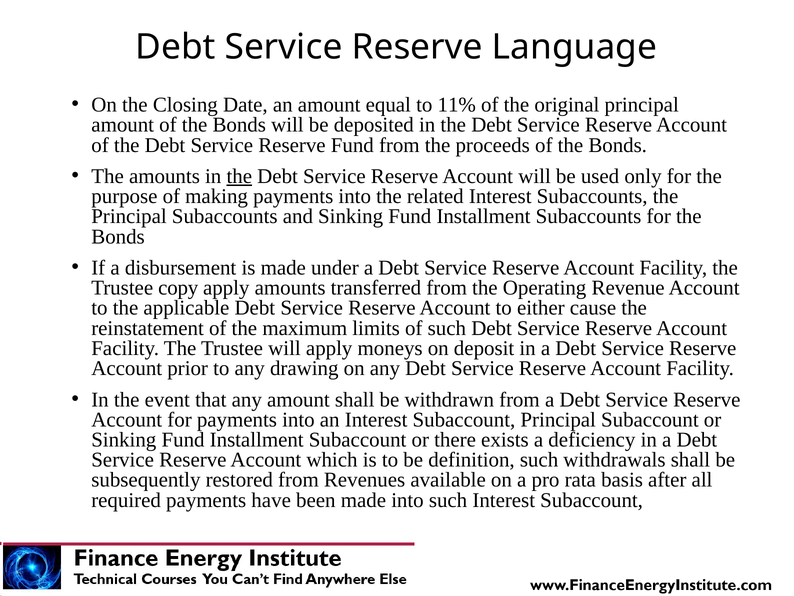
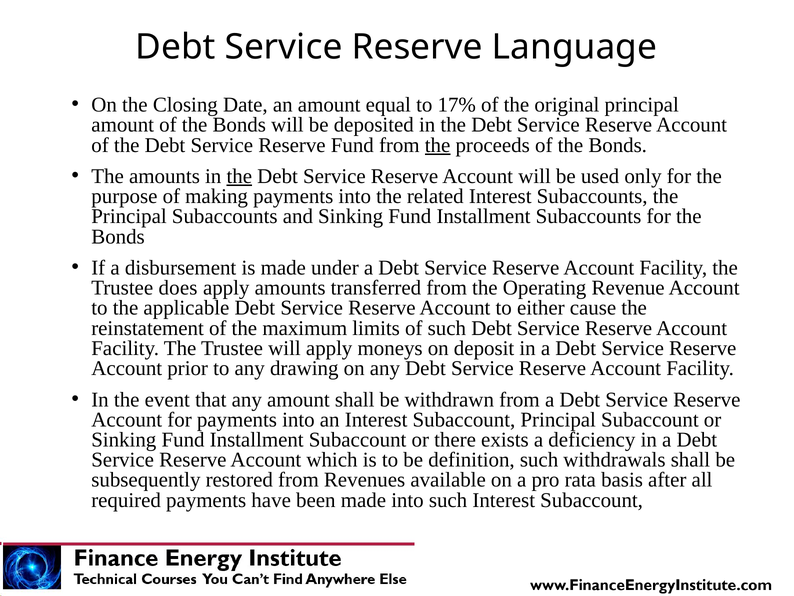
11%: 11% -> 17%
the at (438, 145) underline: none -> present
copy: copy -> does
